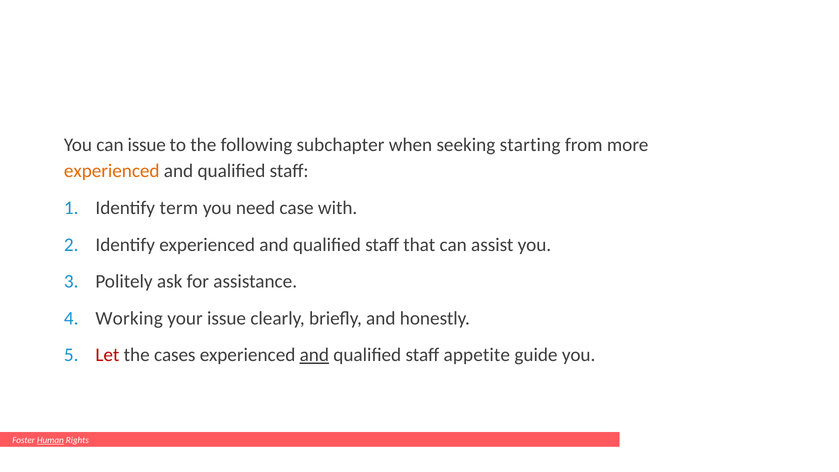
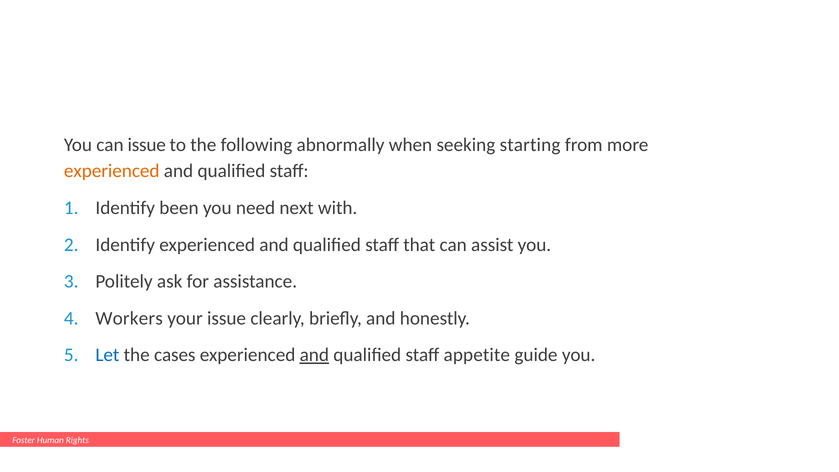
subchapter: subchapter -> abnormally
term: term -> been
case: case -> next
Working: Working -> Workers
Let colour: red -> blue
Human underline: present -> none
